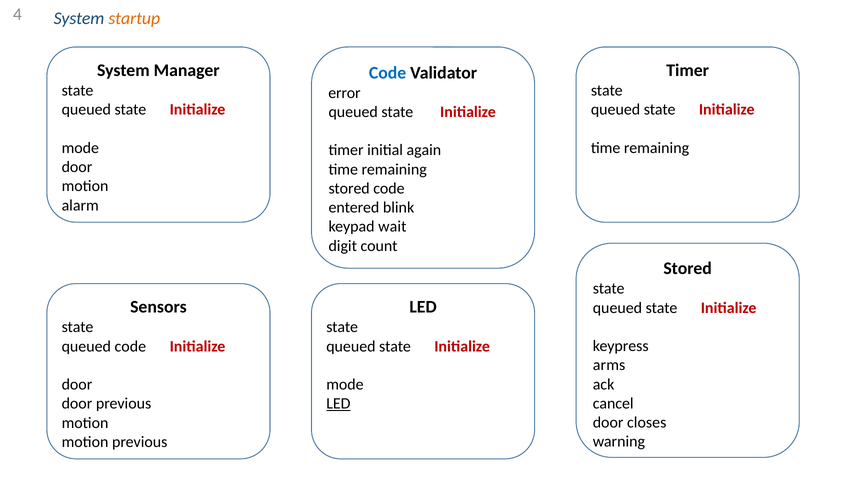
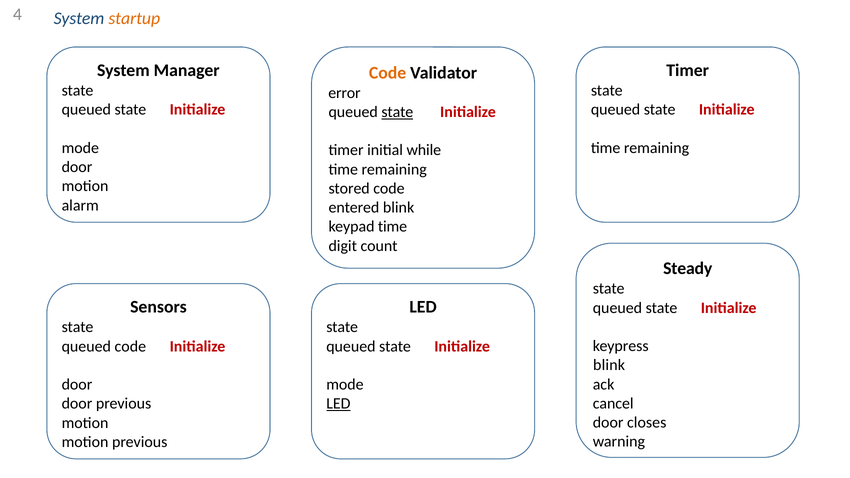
Code at (388, 73) colour: blue -> orange
state at (397, 112) underline: none -> present
again: again -> while
keypad wait: wait -> time
Stored at (688, 269): Stored -> Steady
arms at (609, 365): arms -> blink
